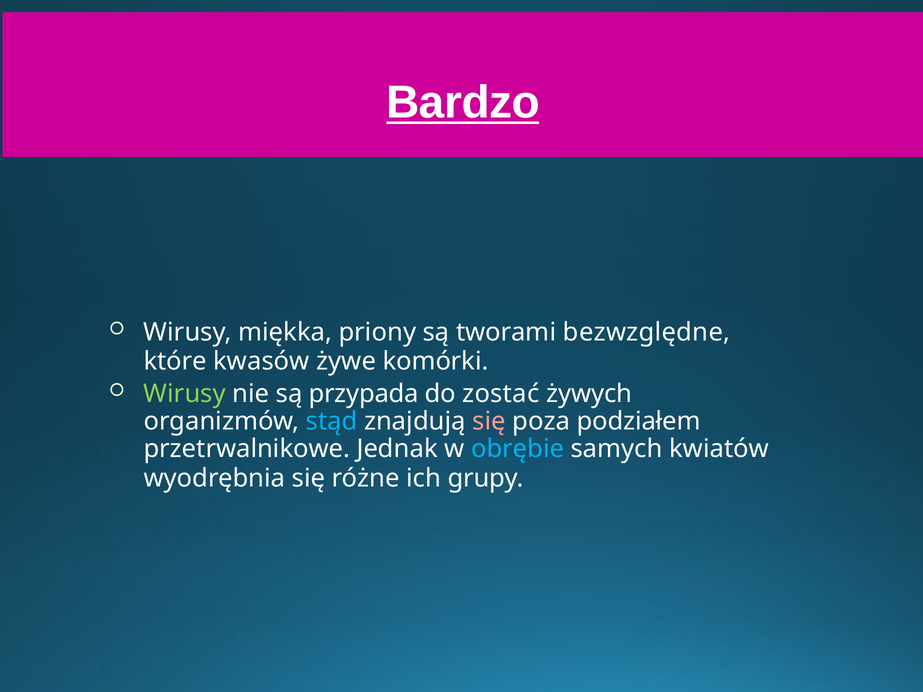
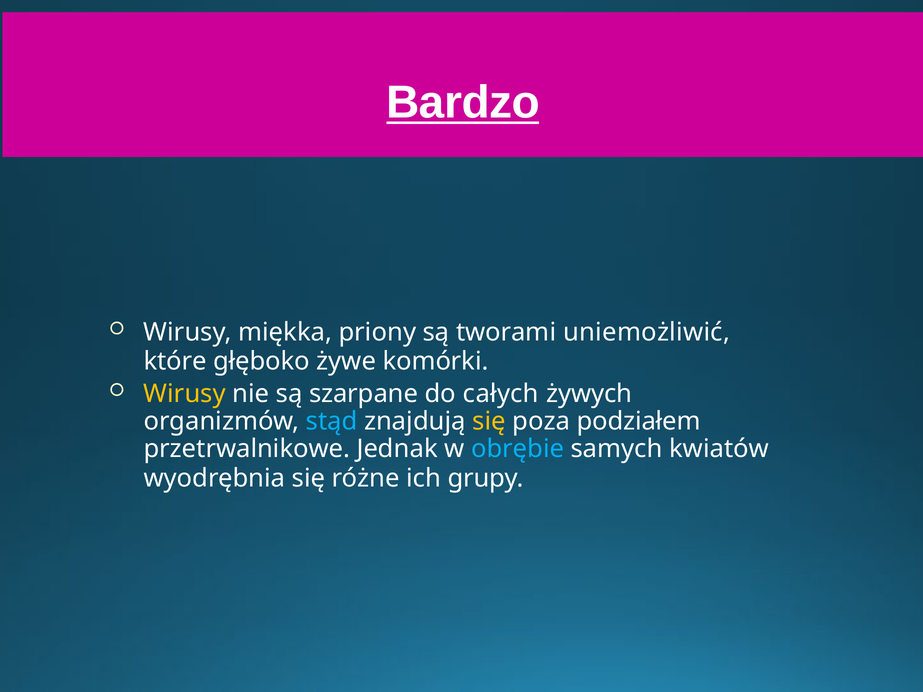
bezwzględne: bezwzględne -> uniemożliwić
kwasów: kwasów -> głęboko
Wirusy at (185, 394) colour: light green -> yellow
przypada: przypada -> szarpane
zostać: zostać -> całych
się at (489, 421) colour: pink -> yellow
